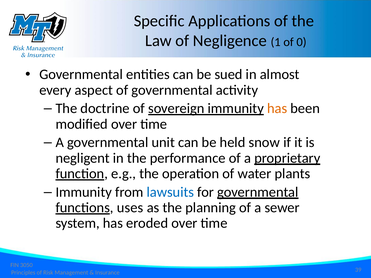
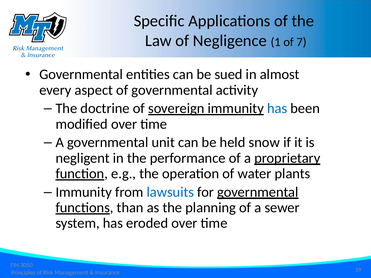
0: 0 -> 7
has at (277, 109) colour: orange -> blue
uses: uses -> than
